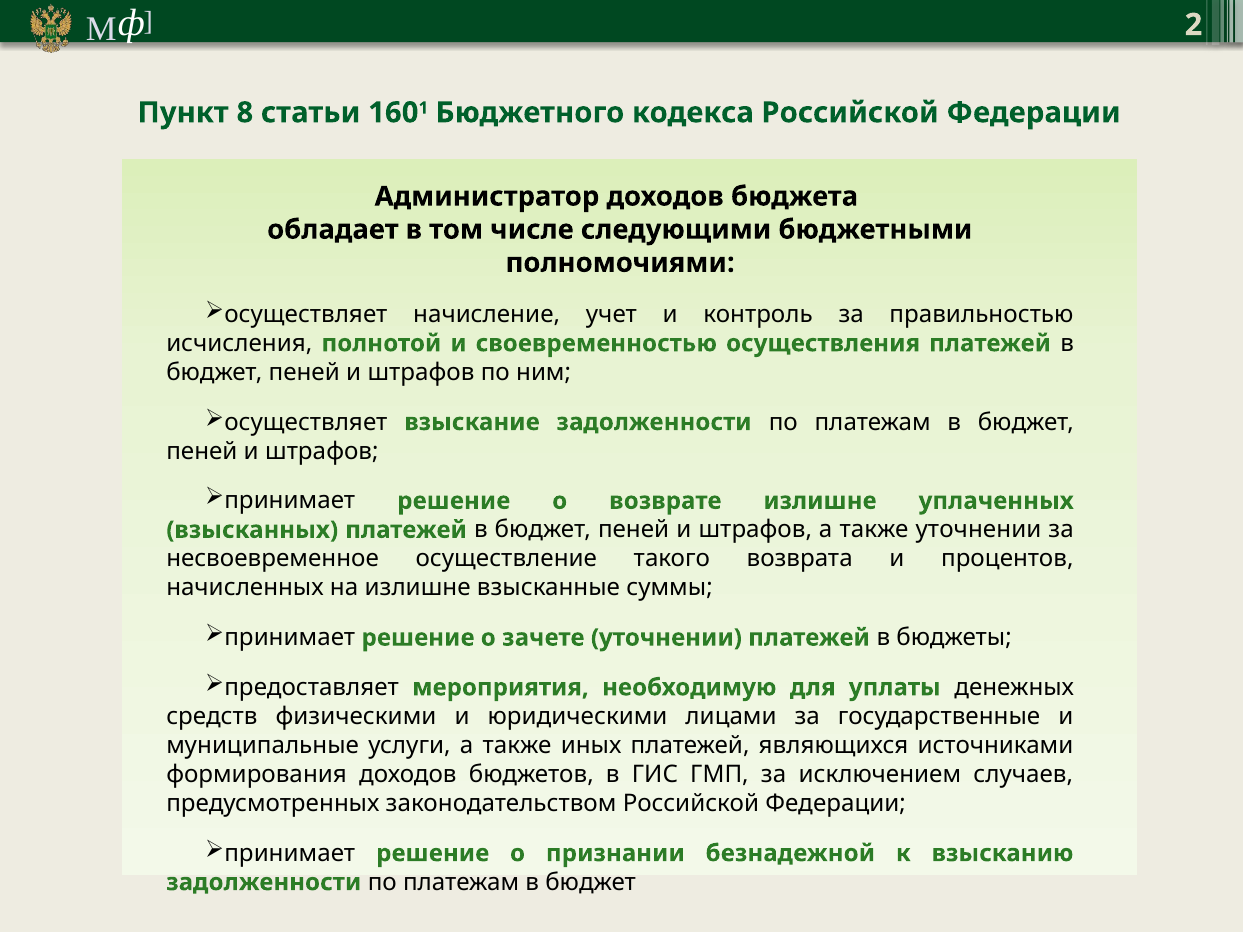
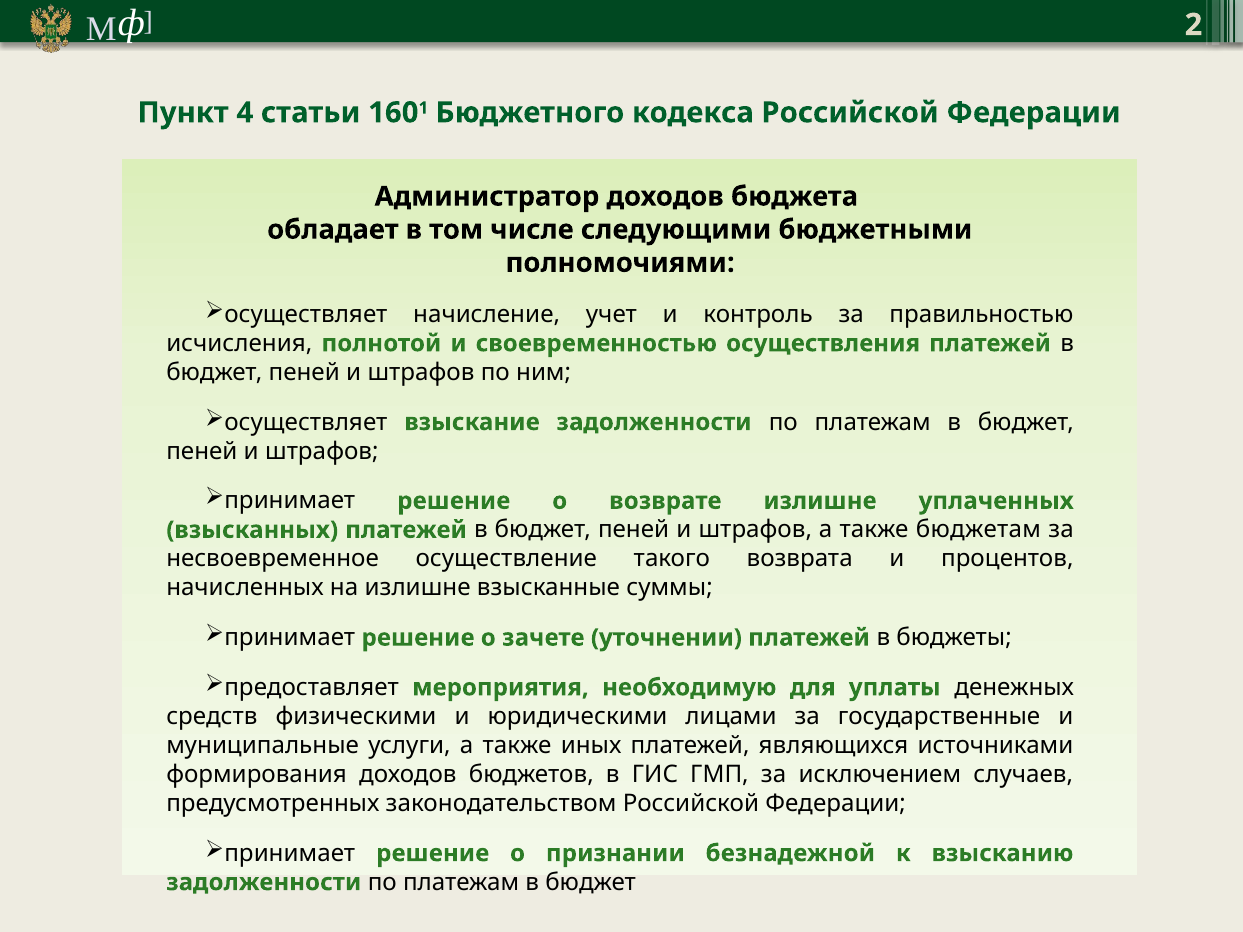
8: 8 -> 4
также уточнении: уточнении -> бюджетам
